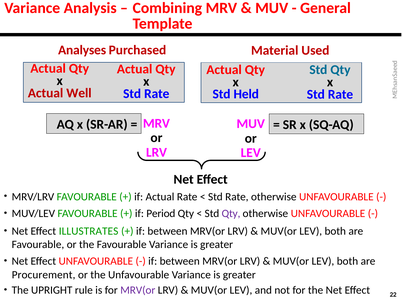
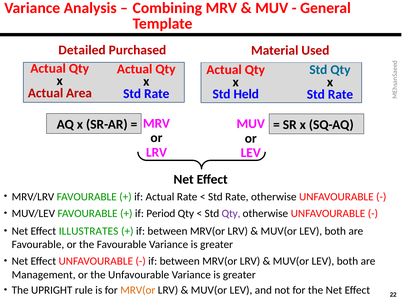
Analyses: Analyses -> Detailed
Well: Well -> Area
Procurement: Procurement -> Management
MRV(or at (138, 291) colour: purple -> orange
